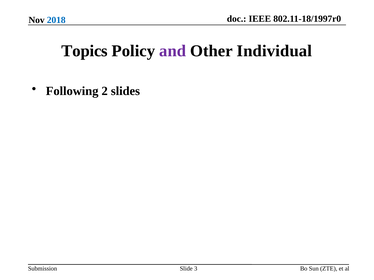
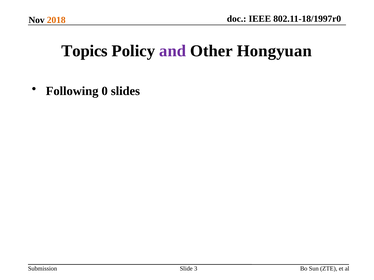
2018 colour: blue -> orange
Individual: Individual -> Hongyuan
2: 2 -> 0
